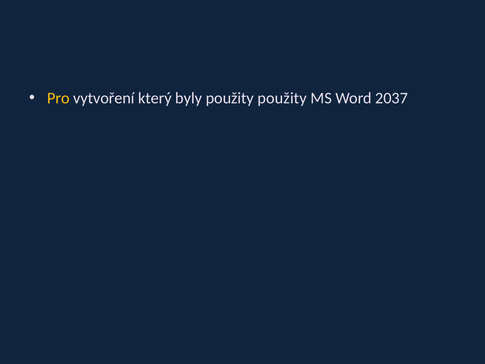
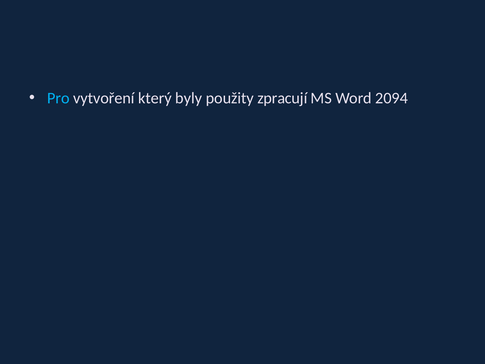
Pro colour: yellow -> light blue
použity použity: použity -> zpracují
2037: 2037 -> 2094
